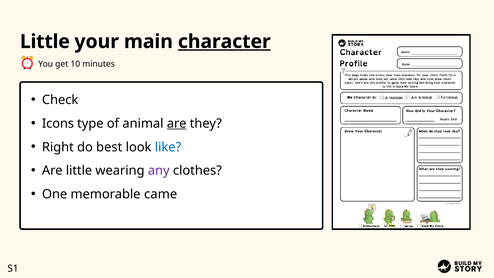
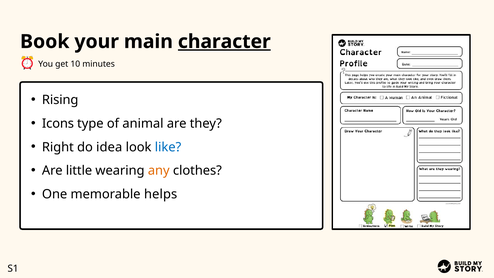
Little at (45, 42): Little -> Book
Check: Check -> Rising
are at (177, 123) underline: present -> none
best: best -> idea
any colour: purple -> orange
came: came -> helps
